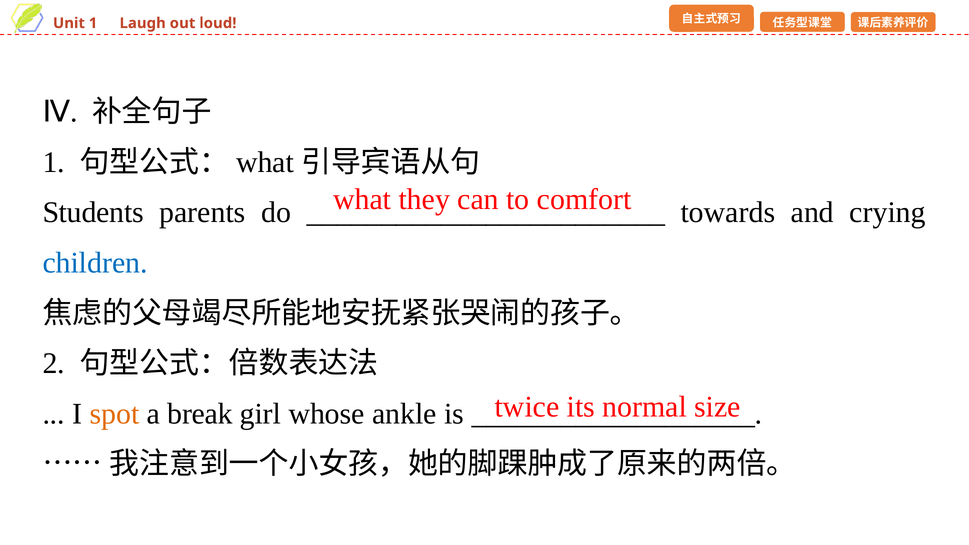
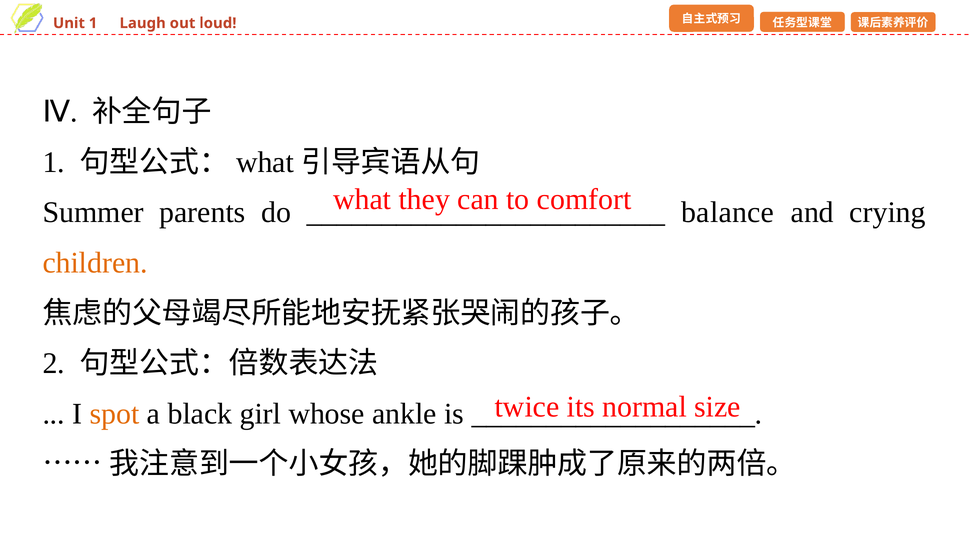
Students: Students -> Summer
towards: towards -> balance
children colour: blue -> orange
break: break -> black
